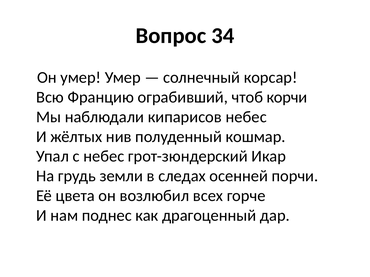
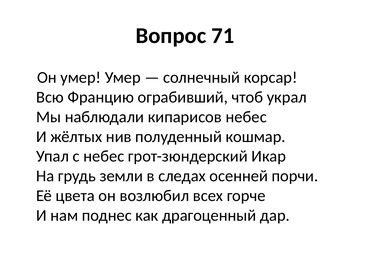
34: 34 -> 71
корчи: корчи -> украл
